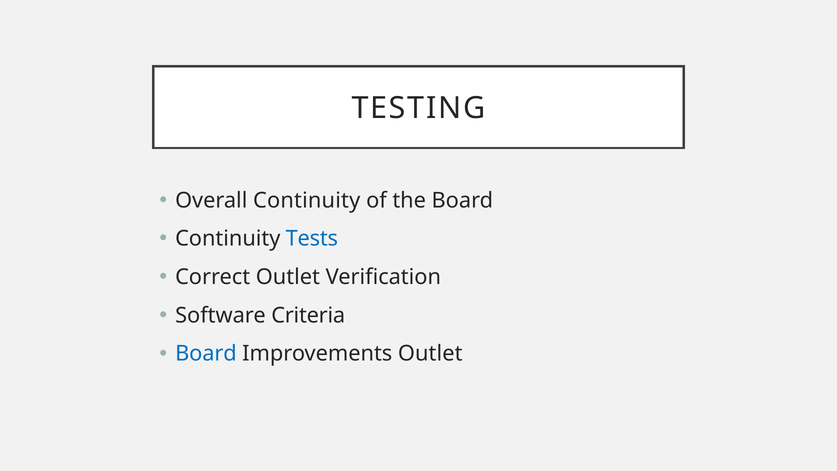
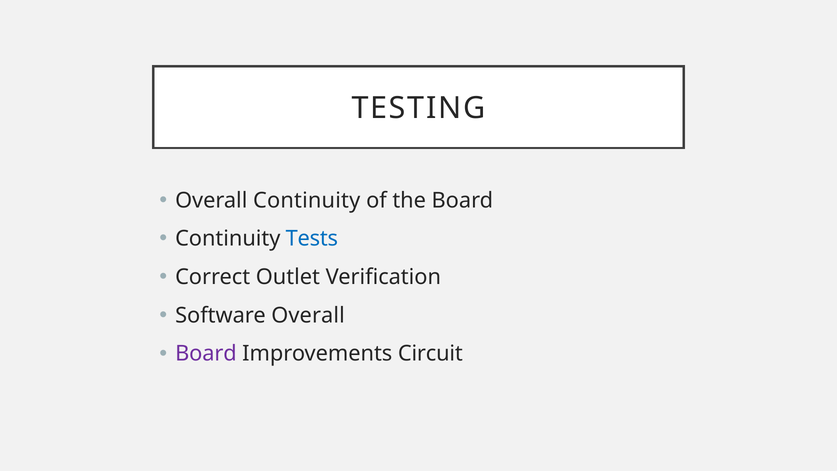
Software Criteria: Criteria -> Overall
Board at (206, 354) colour: blue -> purple
Improvements Outlet: Outlet -> Circuit
